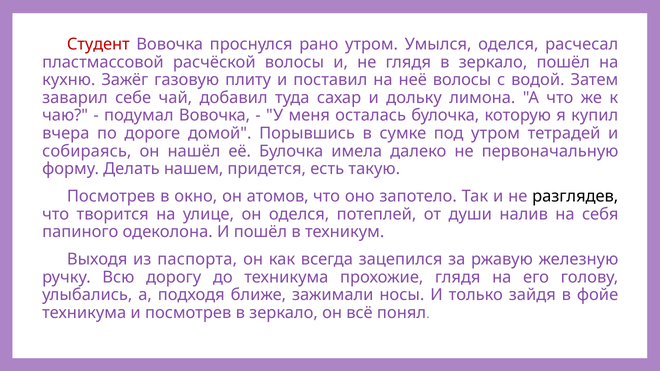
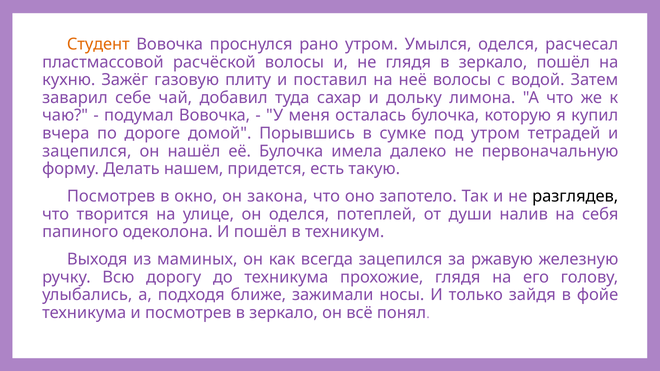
Студент colour: red -> orange
собираясь at (87, 151): собираясь -> зацепился
атомов: атомов -> закона
паспорта: паспорта -> маминых
